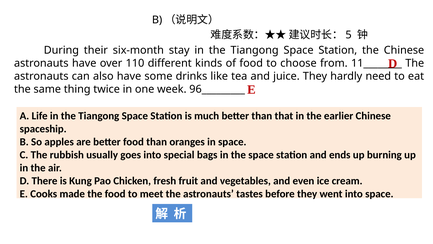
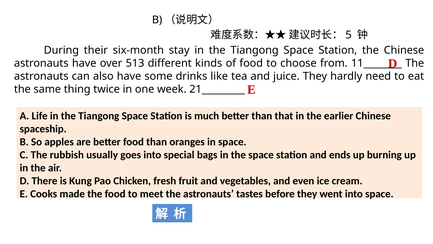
110: 110 -> 513
96_________: 96_________ -> 21_________
